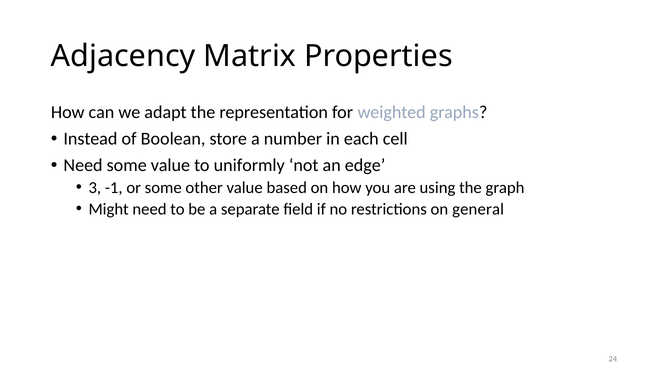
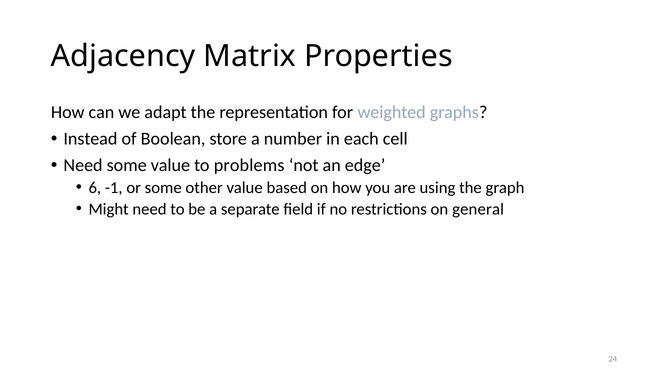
uniformly: uniformly -> problems
3: 3 -> 6
